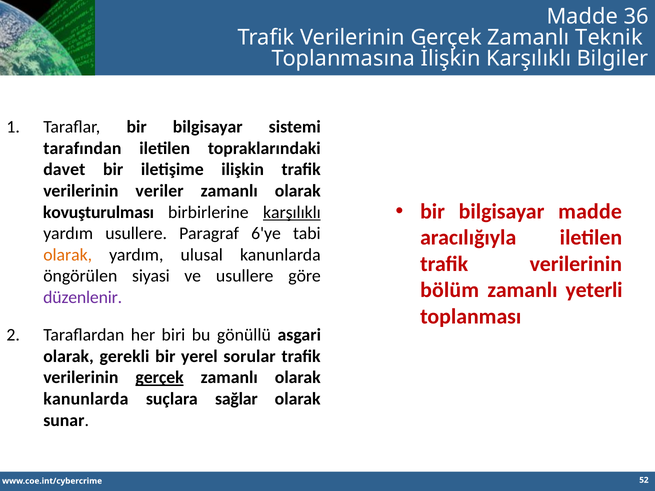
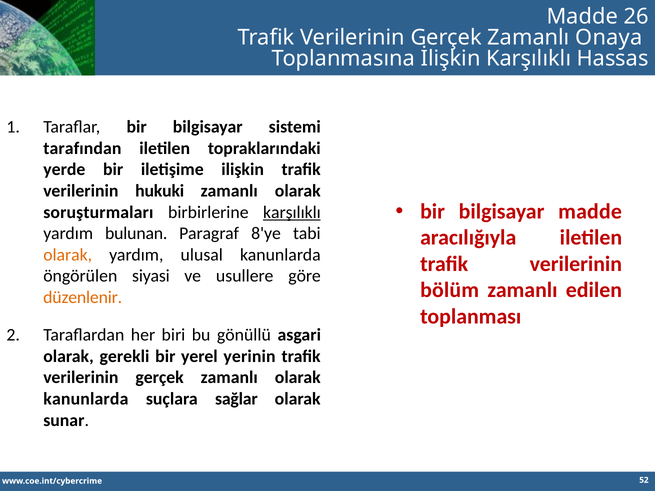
36: 36 -> 26
Teknik: Teknik -> Onaya
Bilgiler: Bilgiler -> Hassas
davet: davet -> yerde
veriler: veriler -> hukuki
kovuşturulması: kovuşturulması -> soruşturmaları
yardım usullere: usullere -> bulunan
6'ye: 6'ye -> 8'ye
yeterli: yeterli -> edilen
düzenlenir colour: purple -> orange
sorular: sorular -> yerinin
gerçek at (160, 378) underline: present -> none
